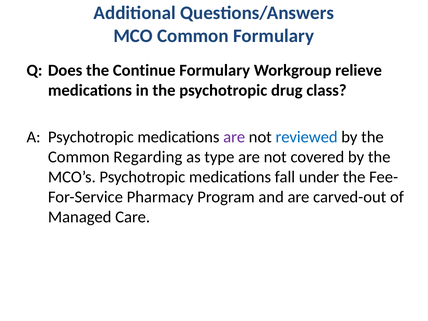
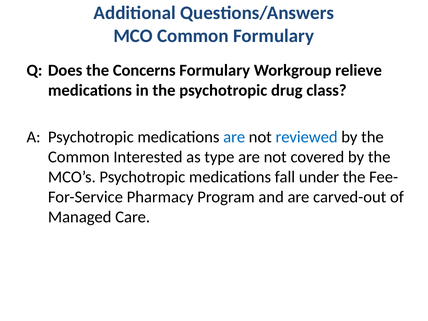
Continue: Continue -> Concerns
are at (234, 137) colour: purple -> blue
Regarding: Regarding -> Interested
